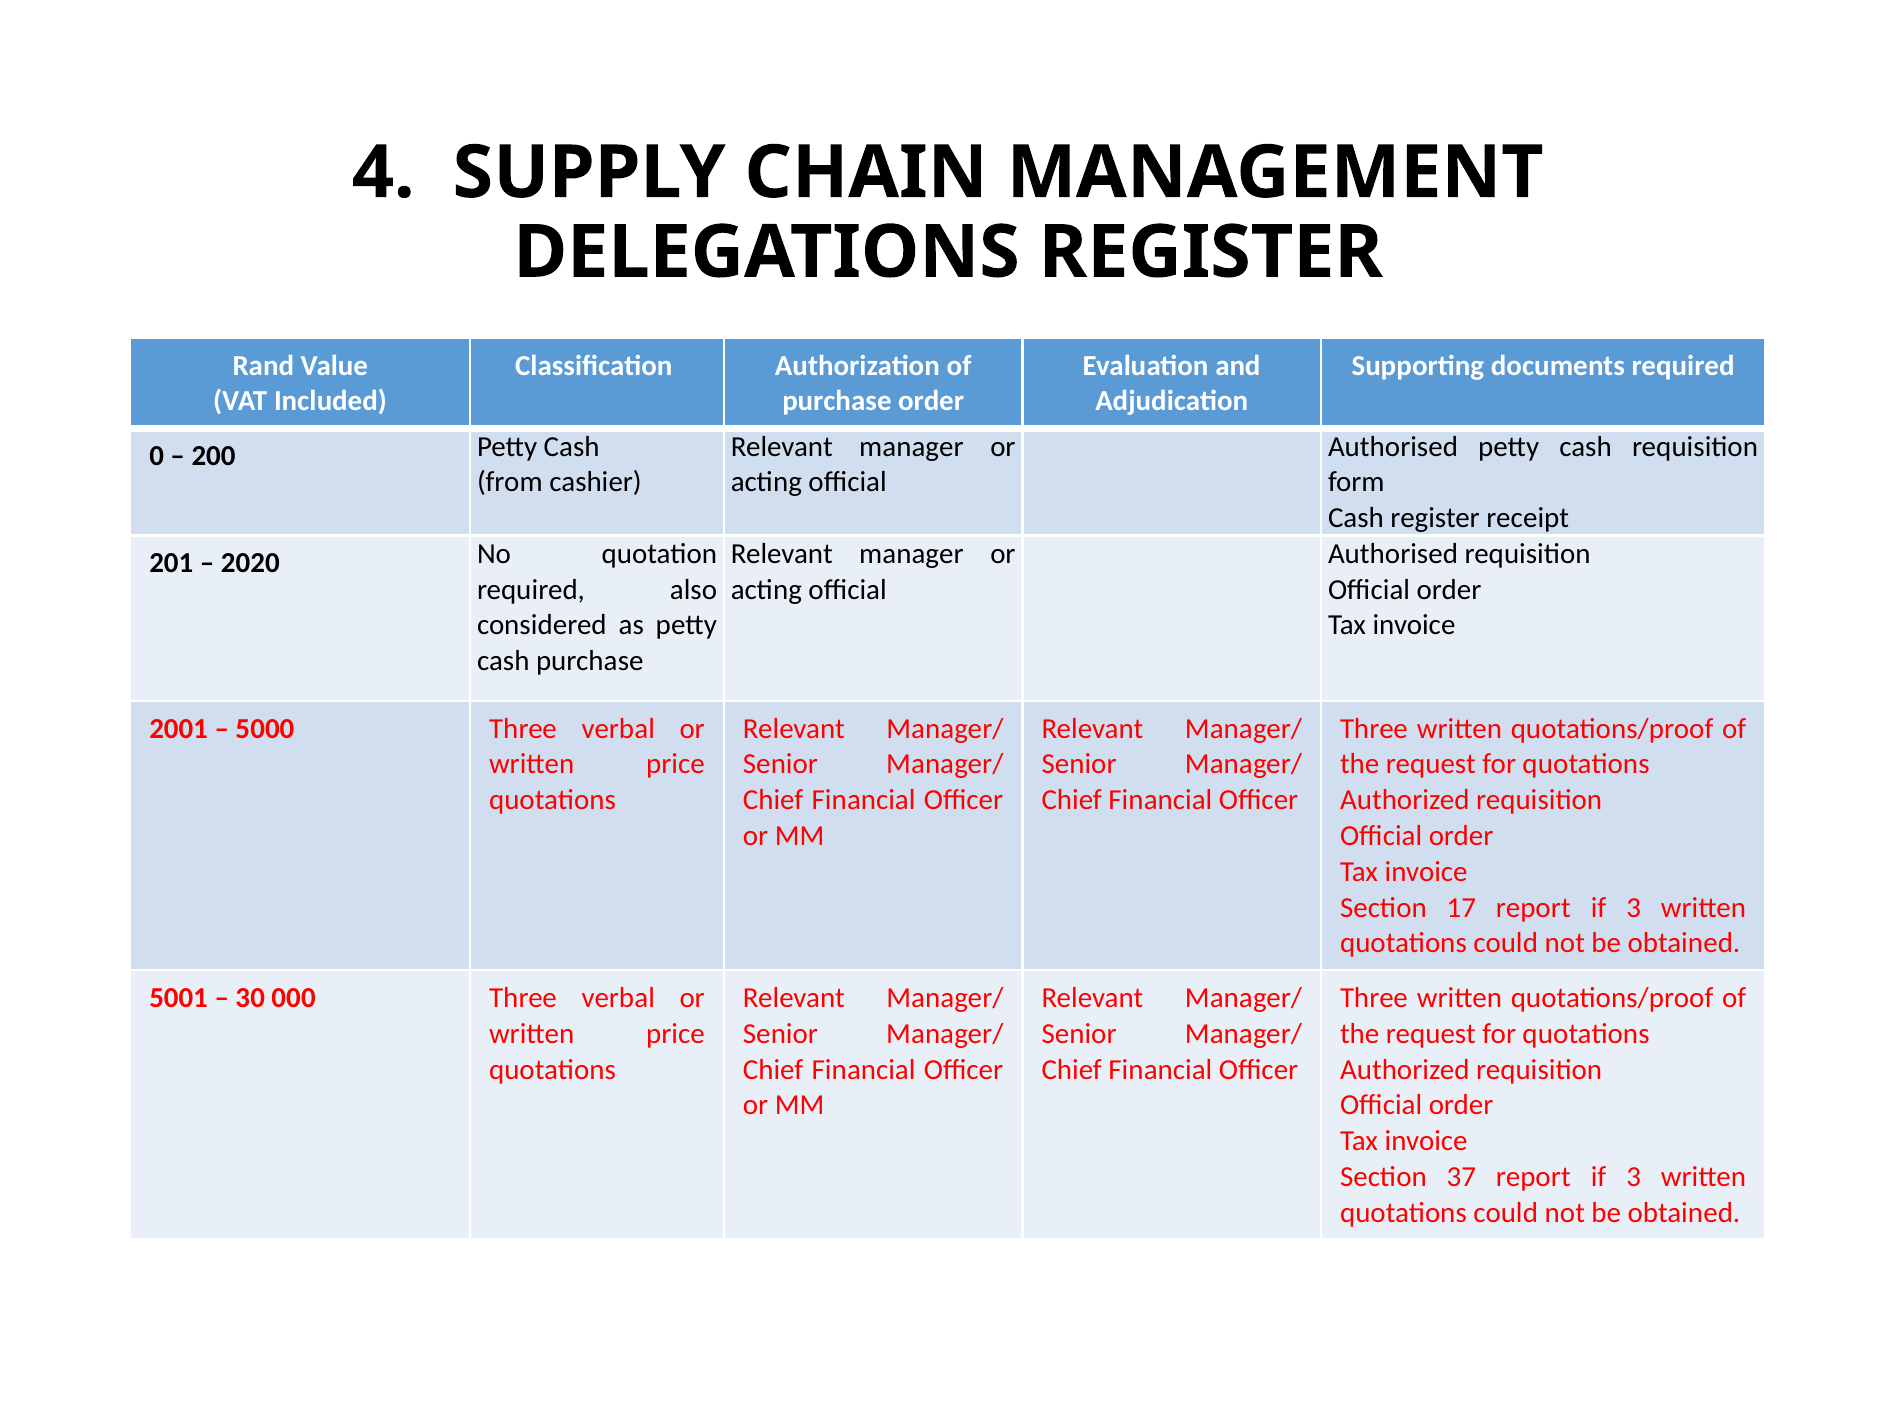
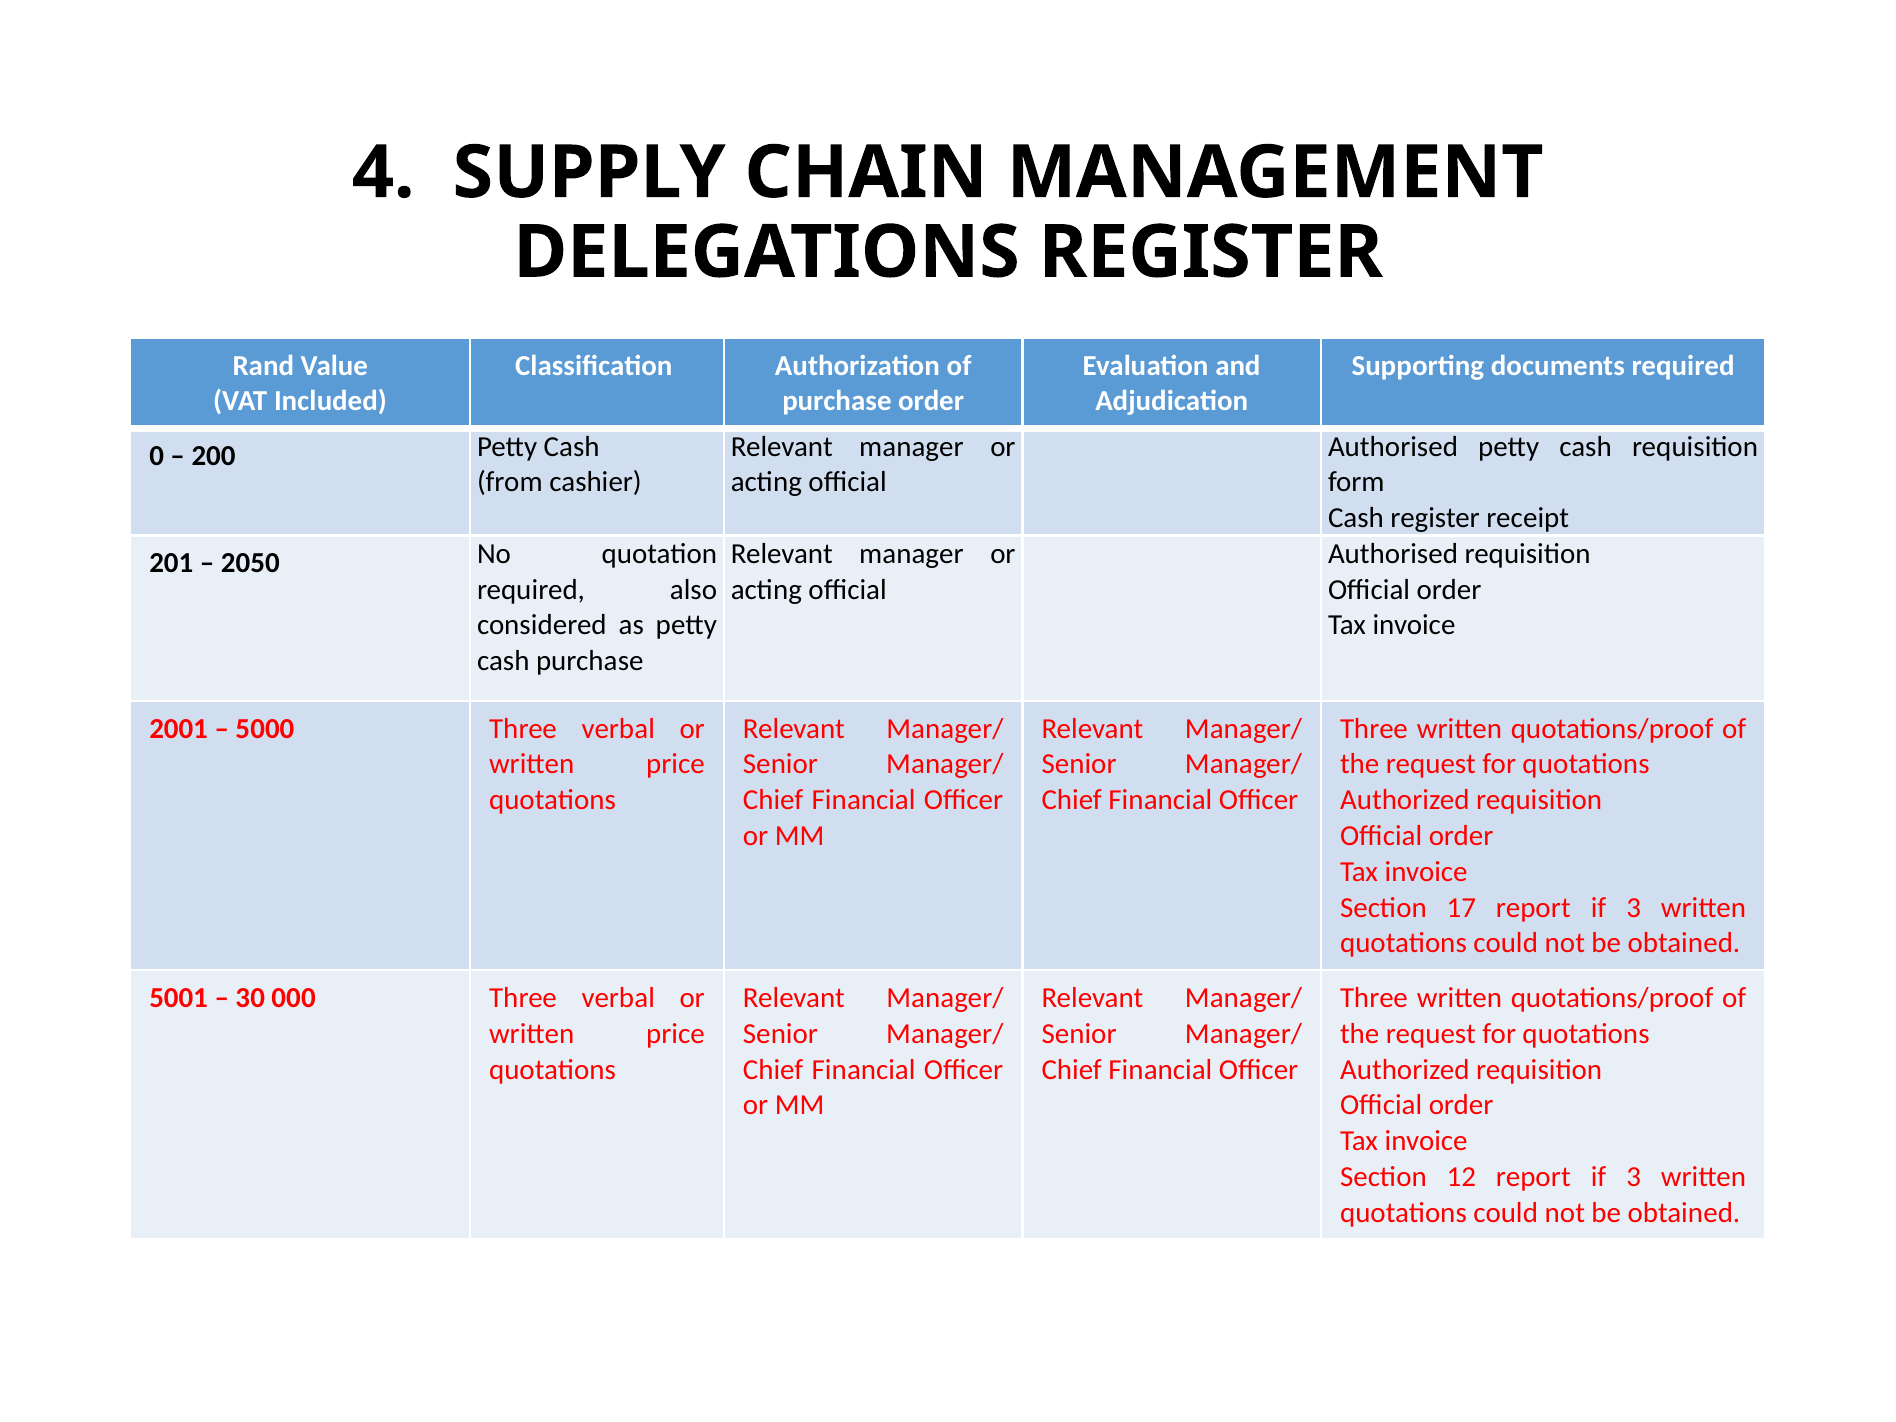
2020: 2020 -> 2050
37: 37 -> 12
